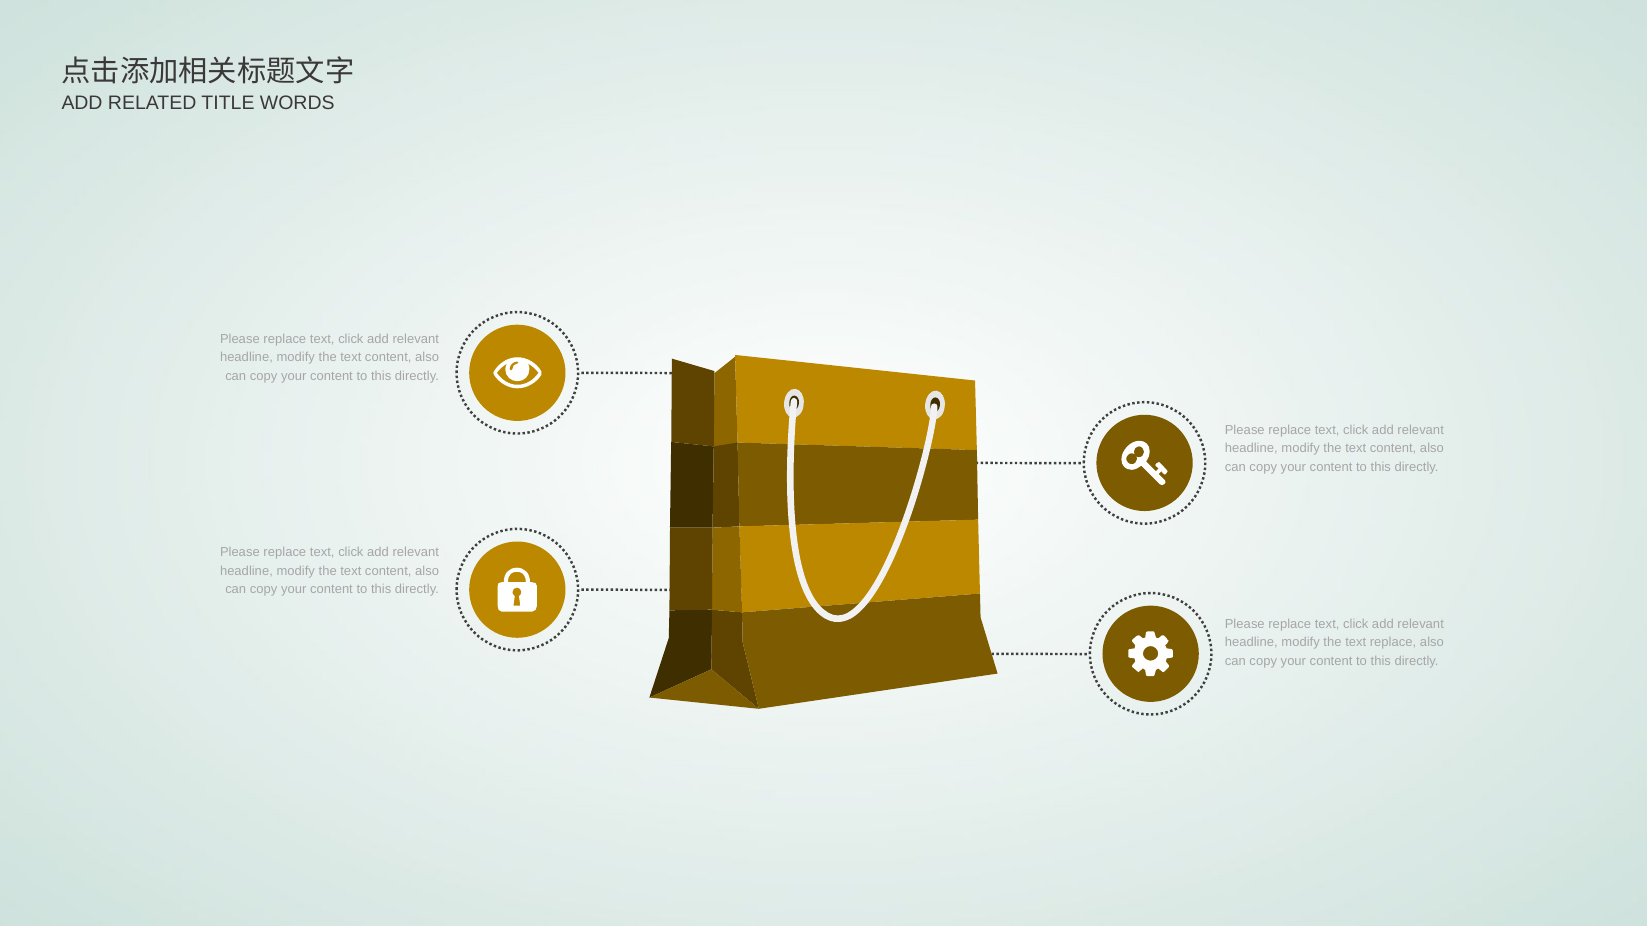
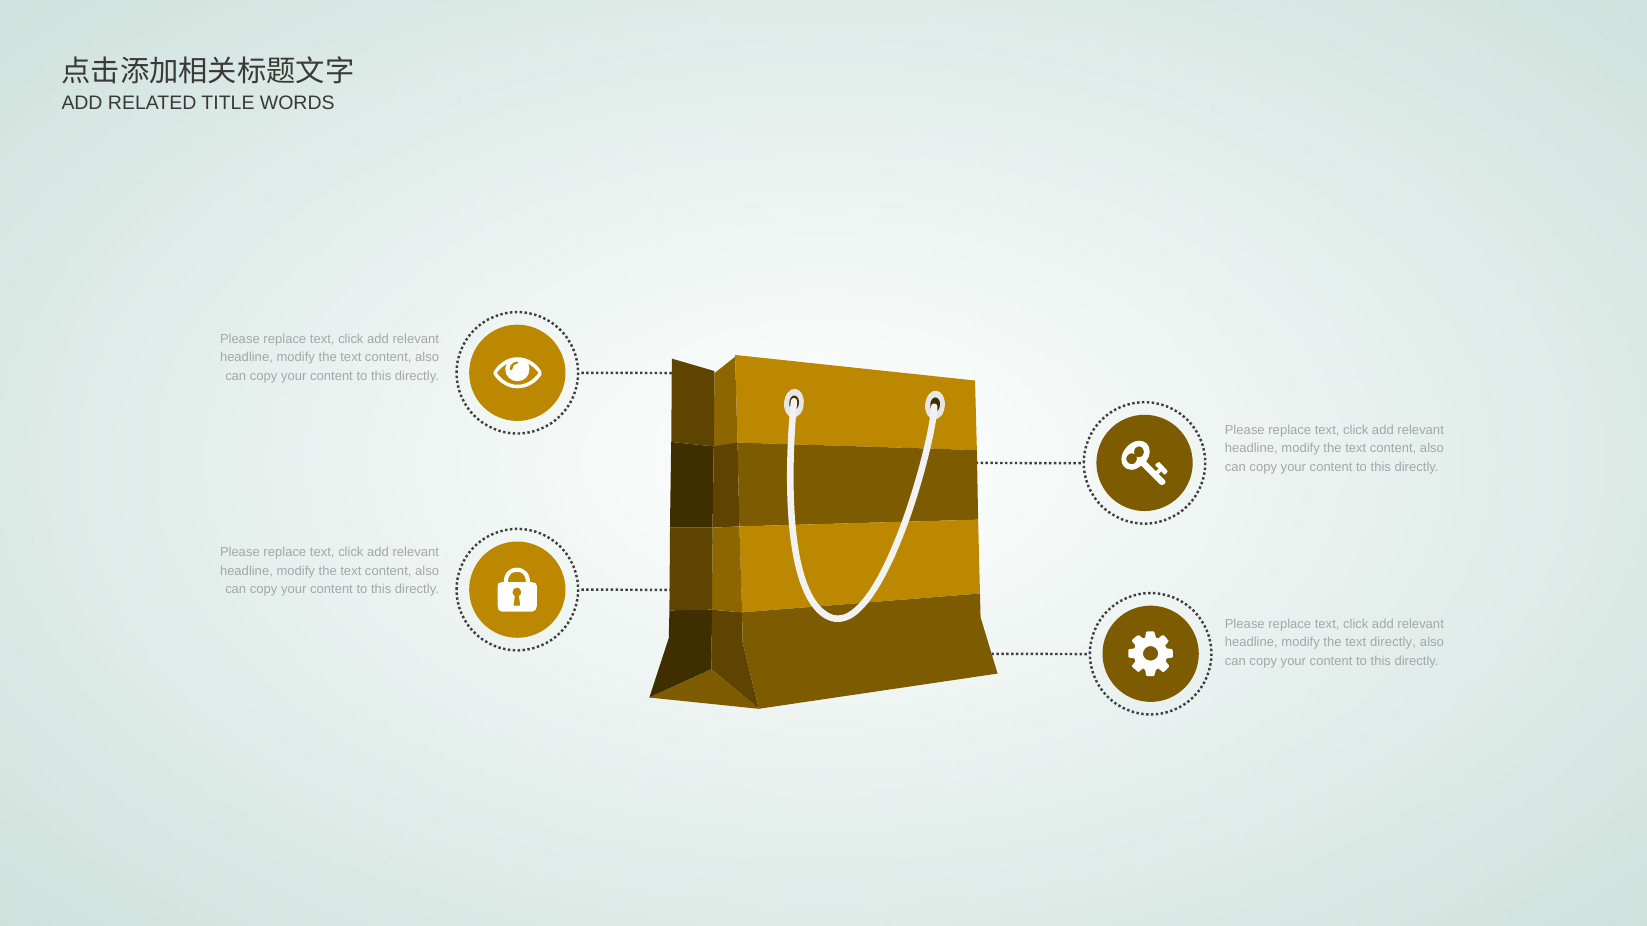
text replace: replace -> directly
